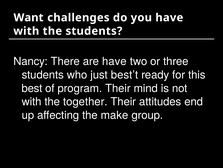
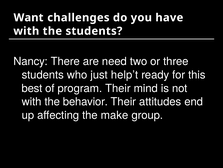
are have: have -> need
best’t: best’t -> help’t
together: together -> behavior
